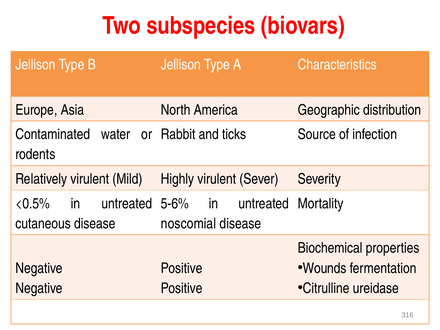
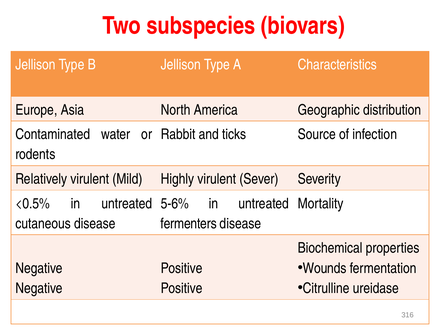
noscomial: noscomial -> fermenters
